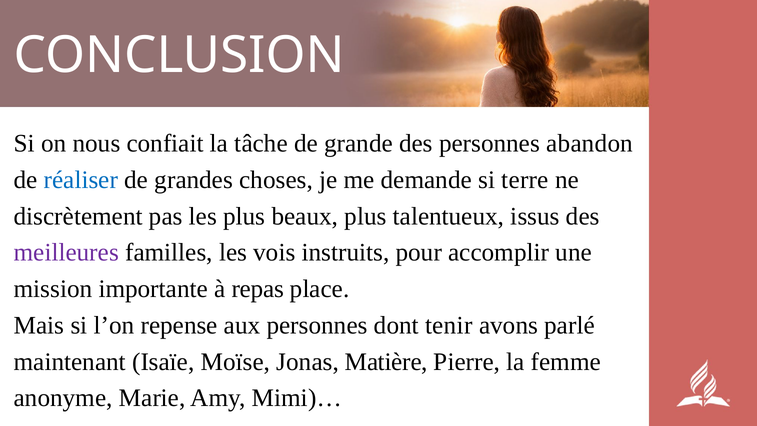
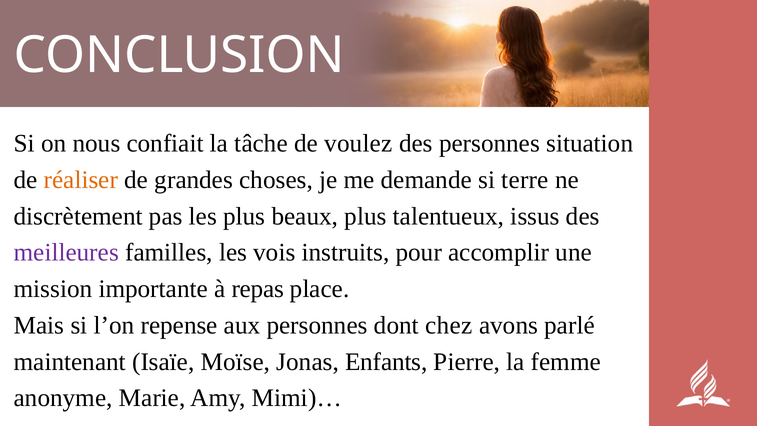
grande: grande -> voulez
abandon: abandon -> situation
réaliser colour: blue -> orange
tenir: tenir -> chez
Matière: Matière -> Enfants
